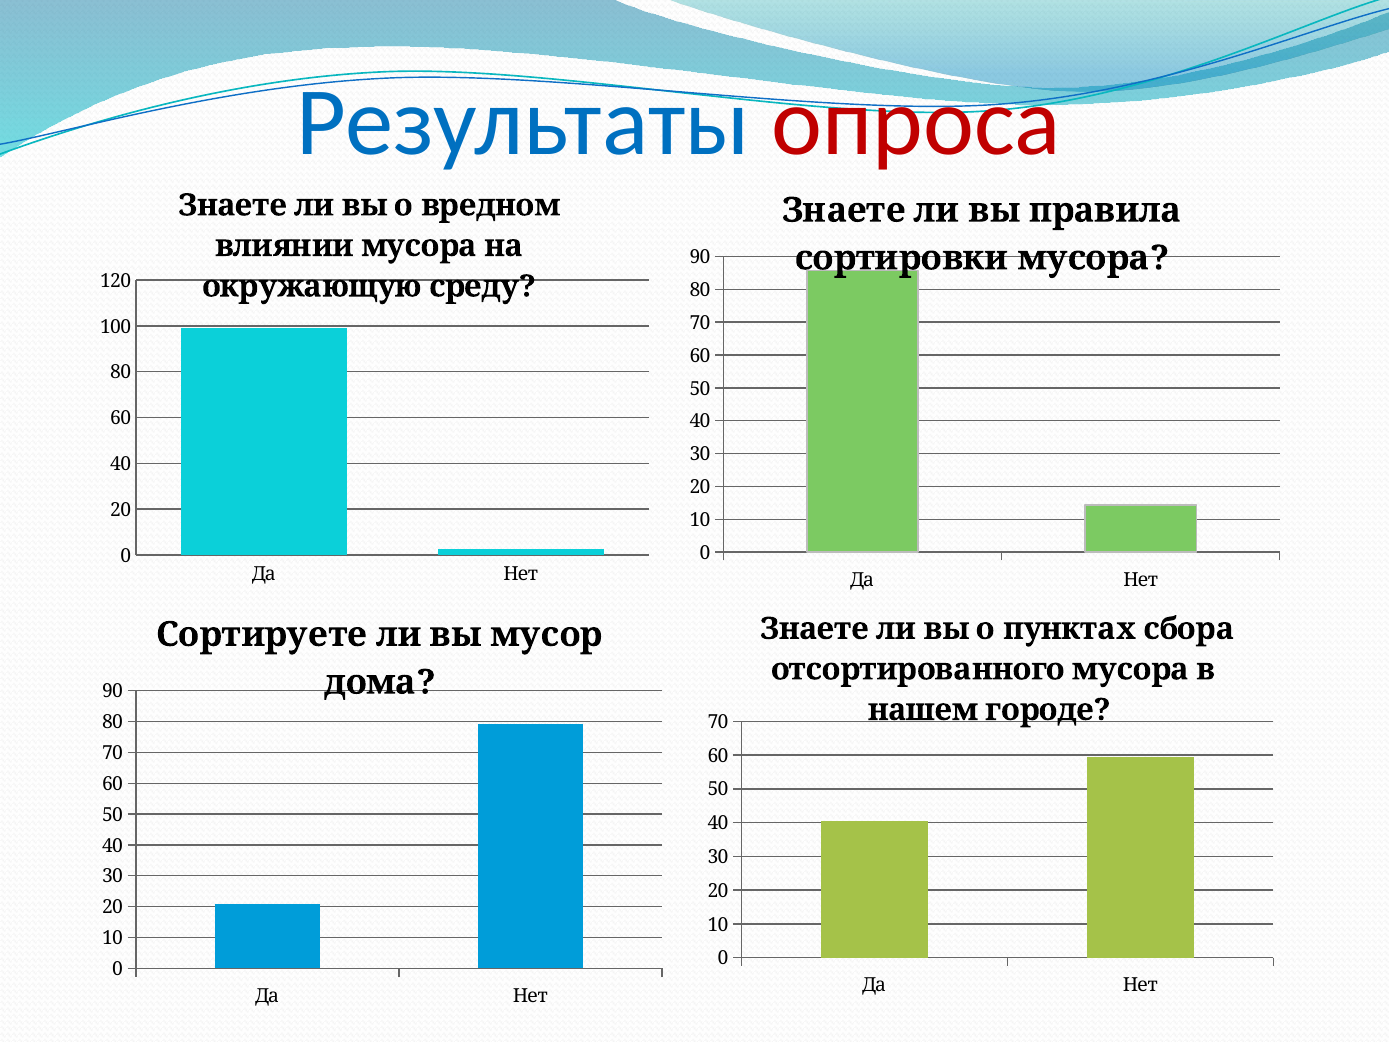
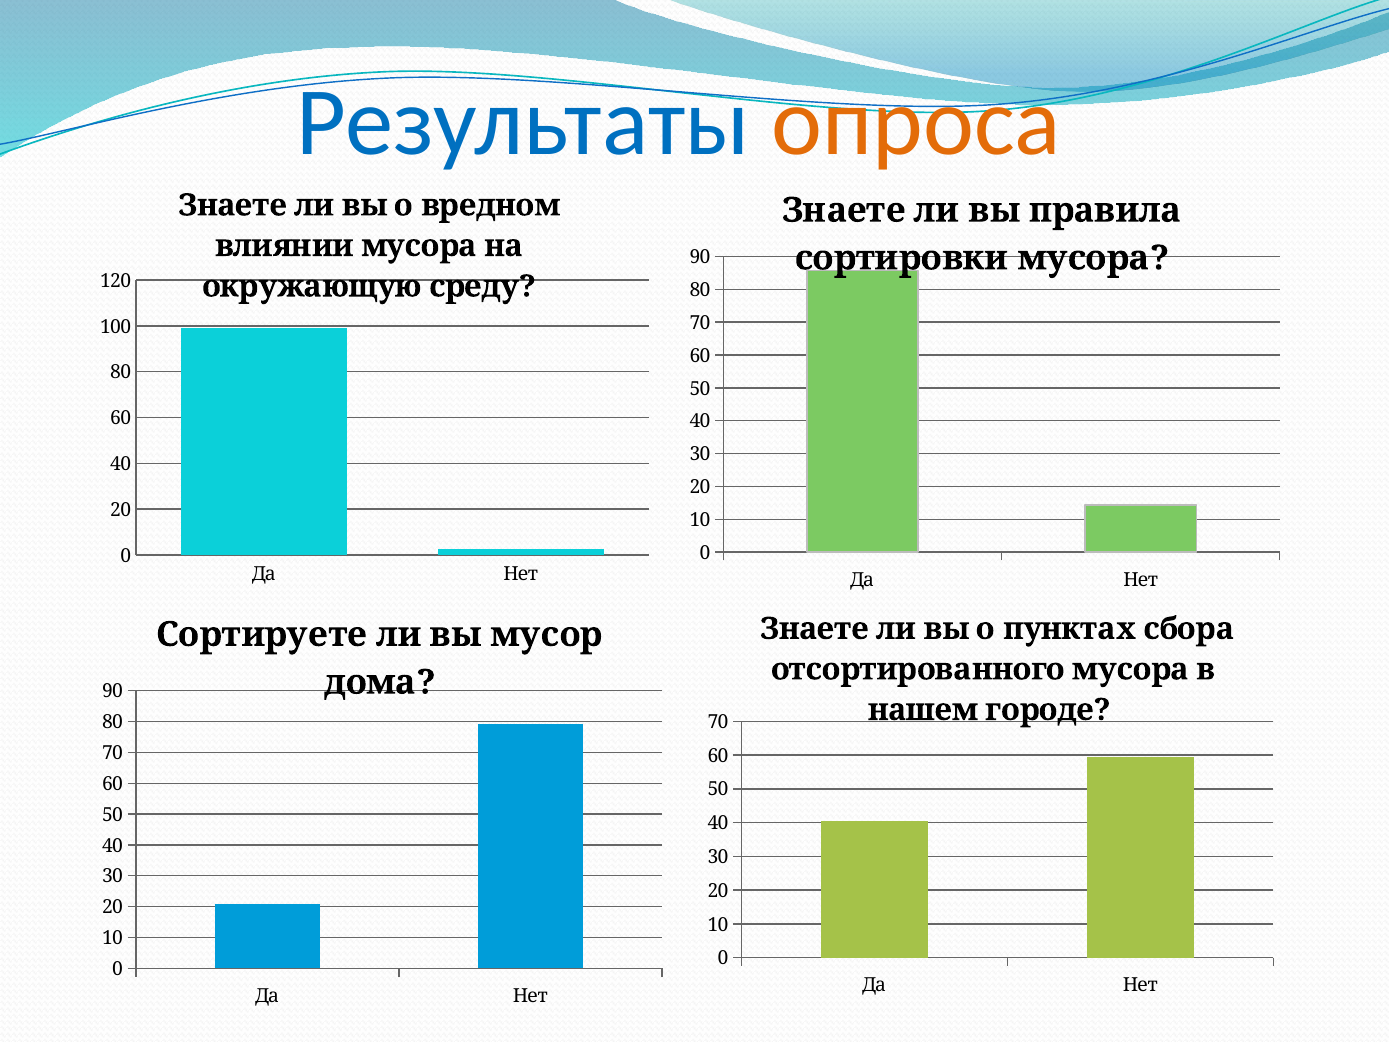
опроса colour: red -> orange
